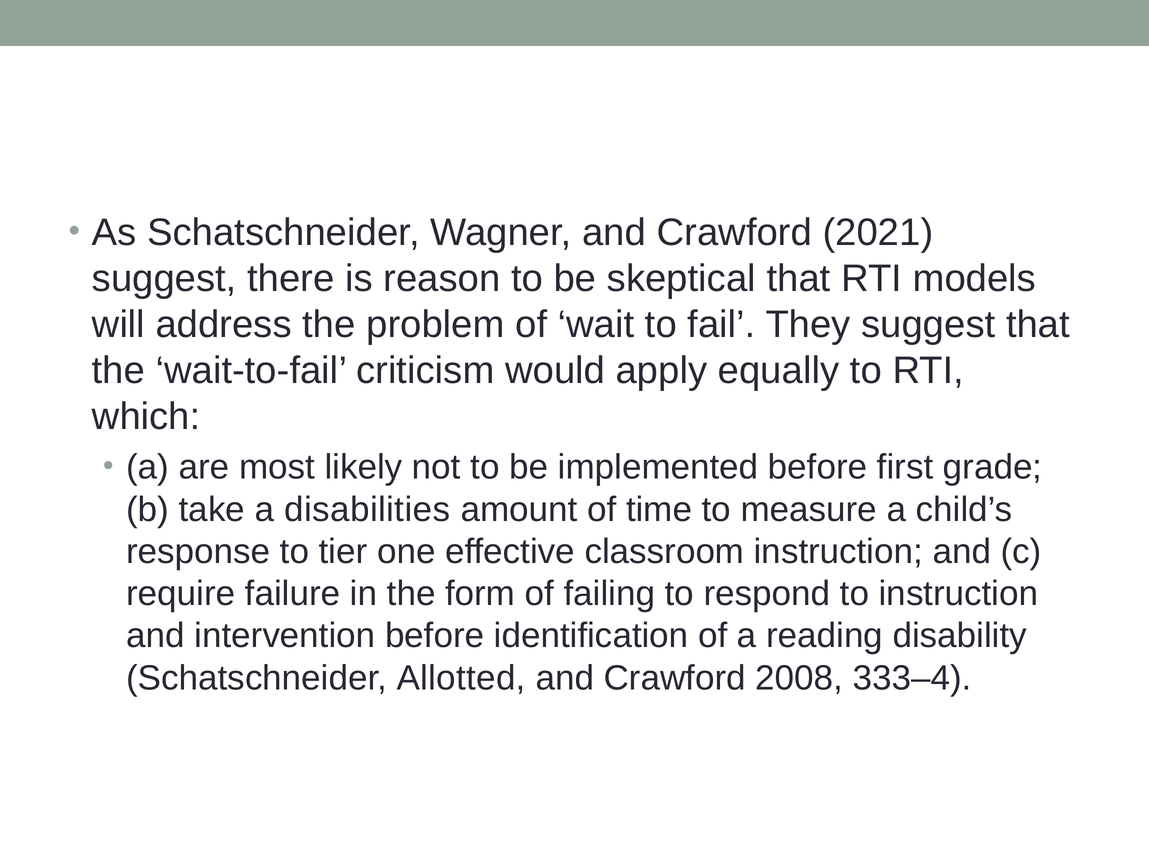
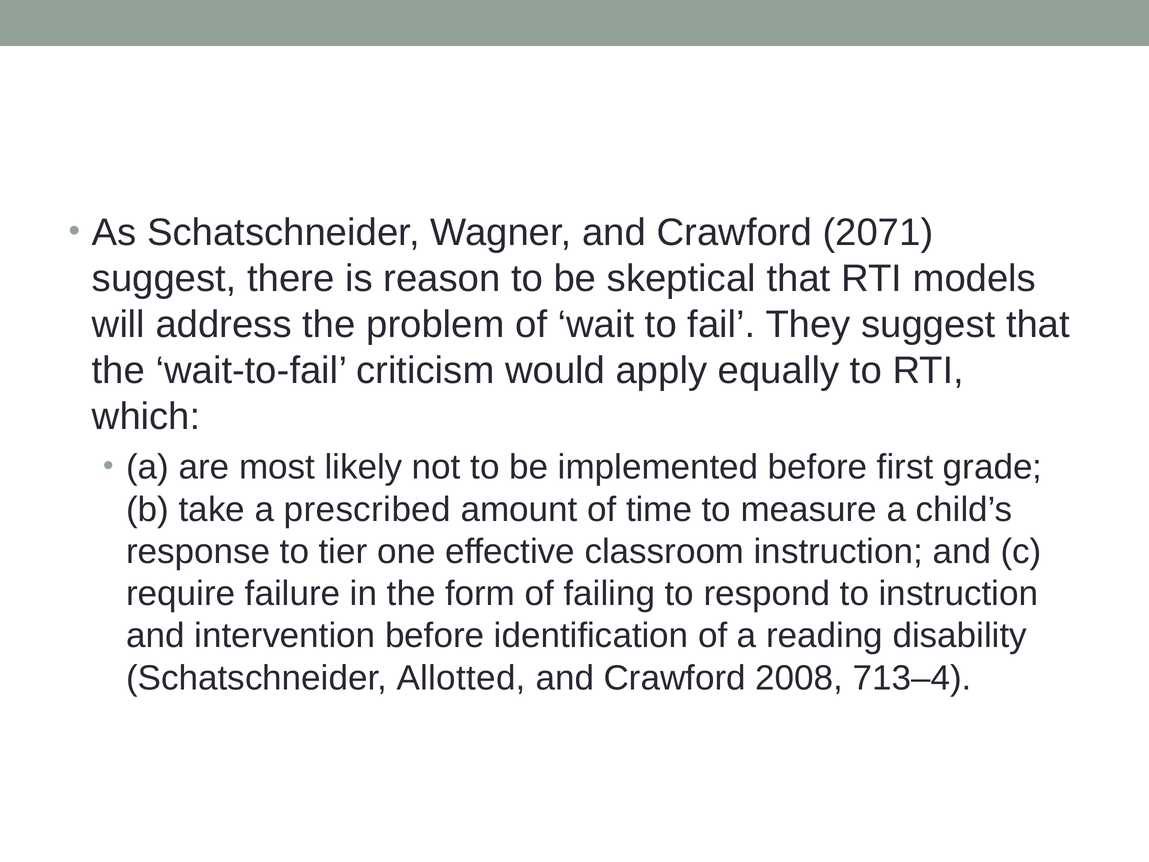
2021: 2021 -> 2071
disabilities: disabilities -> prescribed
333–4: 333–4 -> 713–4
